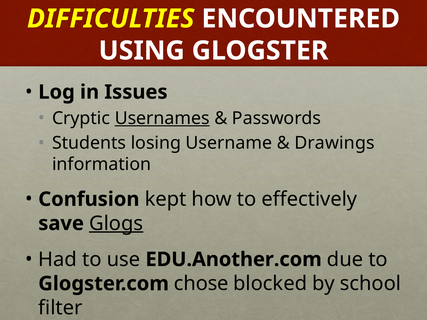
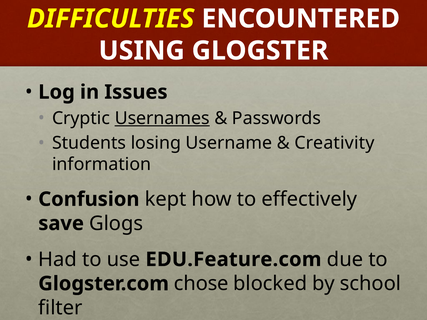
Drawings: Drawings -> Creativity
Glogs underline: present -> none
EDU.Another.com: EDU.Another.com -> EDU.Feature.com
